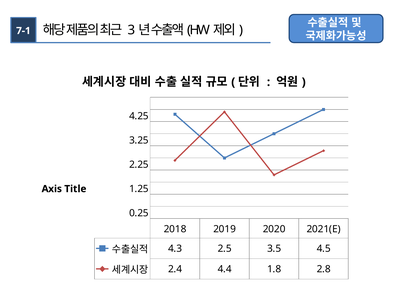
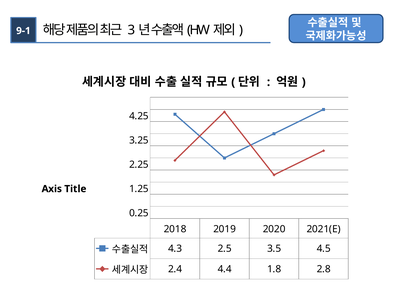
7-1: 7-1 -> 9-1
